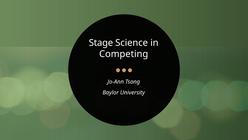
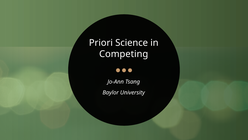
Stage: Stage -> Priori
